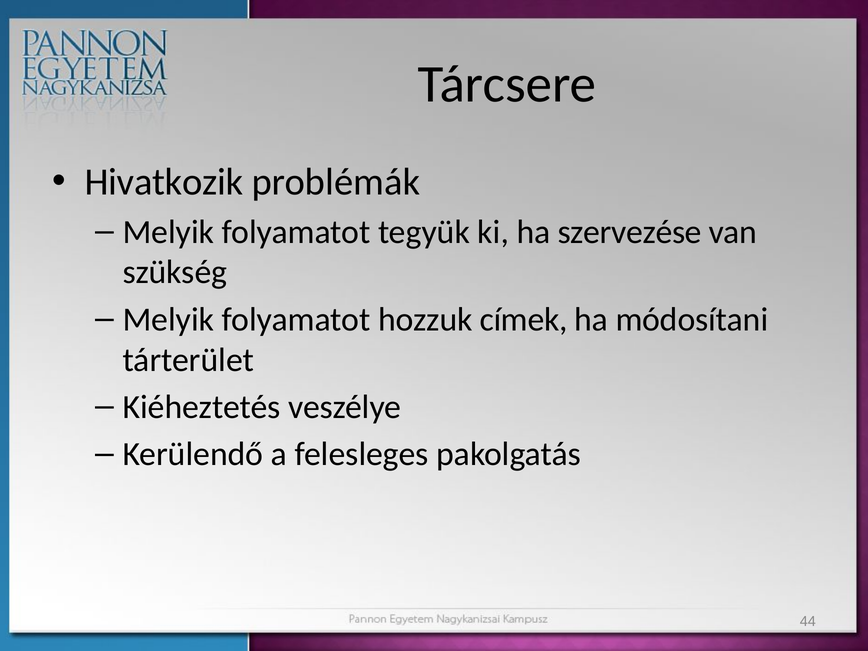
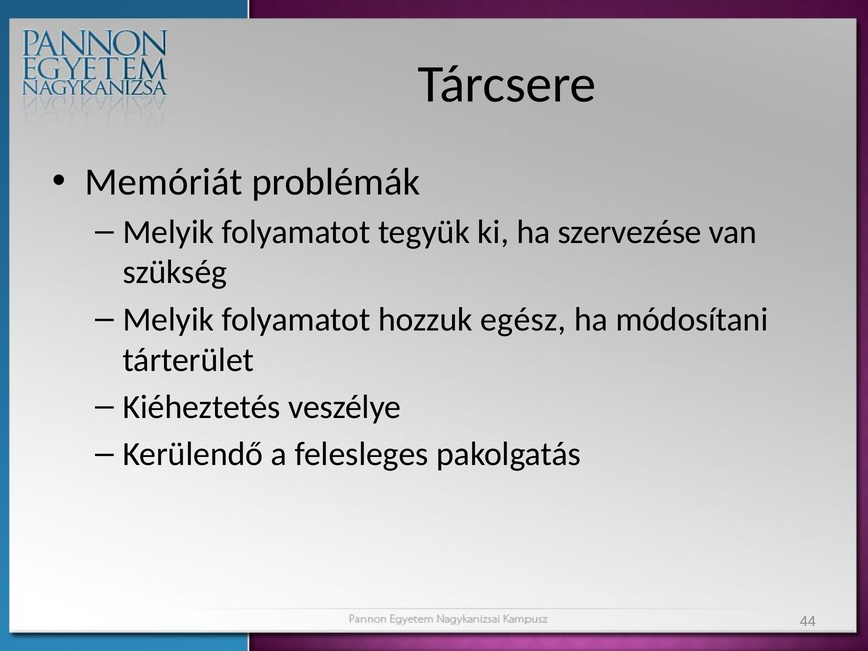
Hivatkozik: Hivatkozik -> Memóriát
címek: címek -> egész
